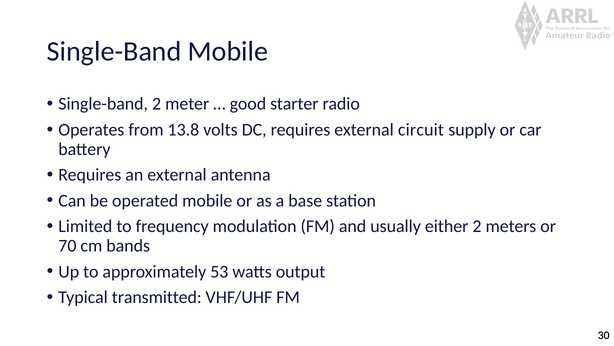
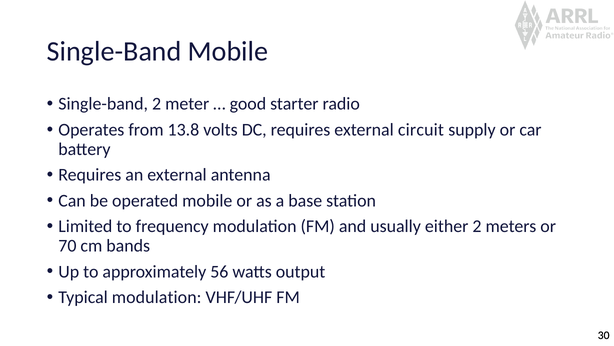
53: 53 -> 56
Typical transmitted: transmitted -> modulation
